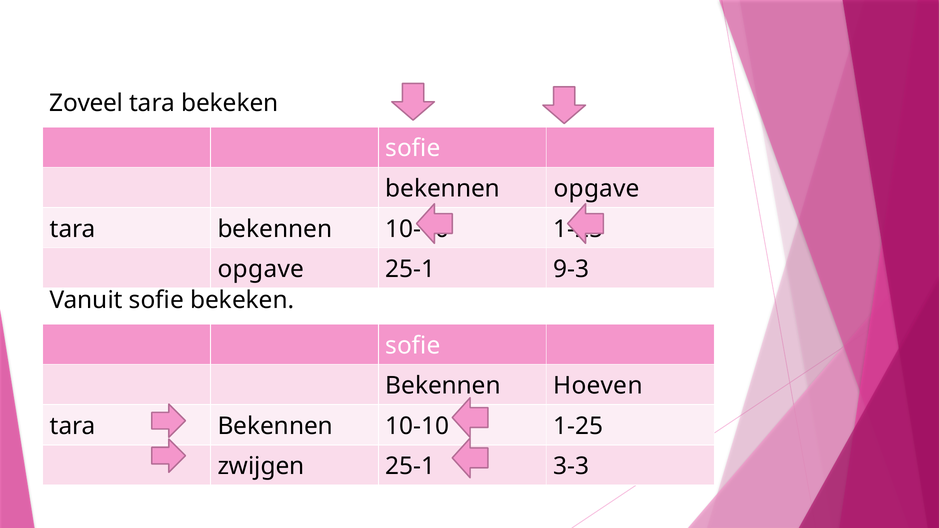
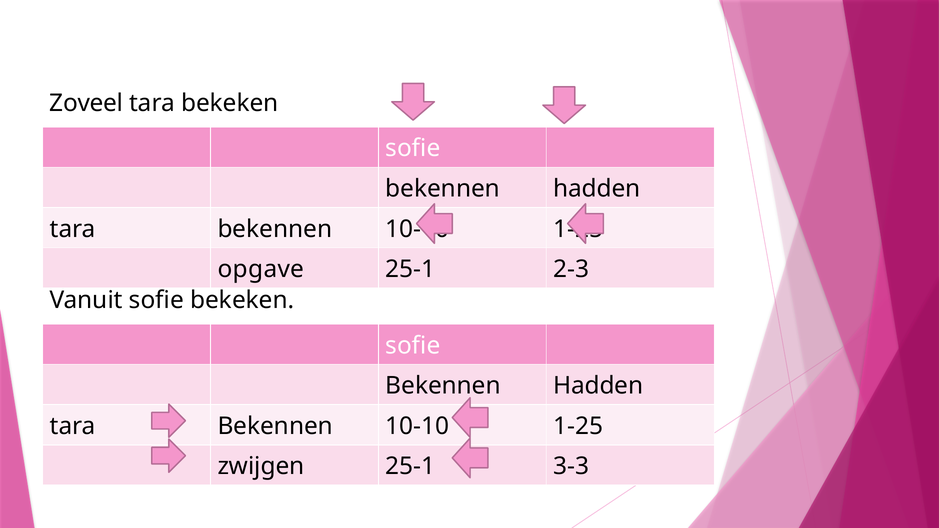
opgave at (597, 189): opgave -> hadden
9-3: 9-3 -> 2-3
Hoeven at (598, 386): Hoeven -> Hadden
